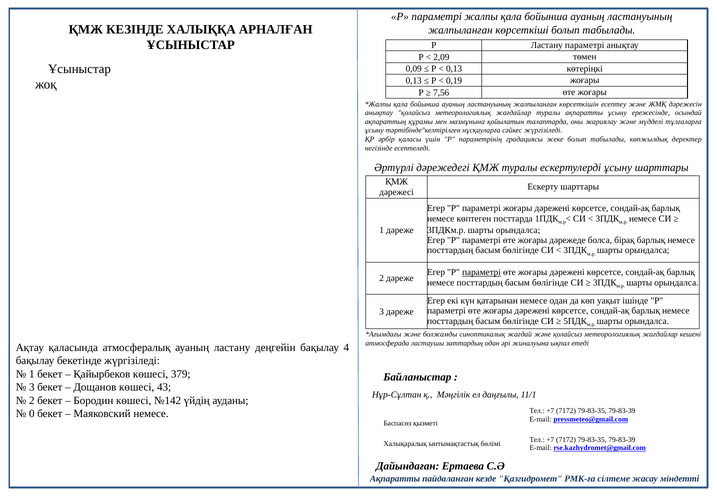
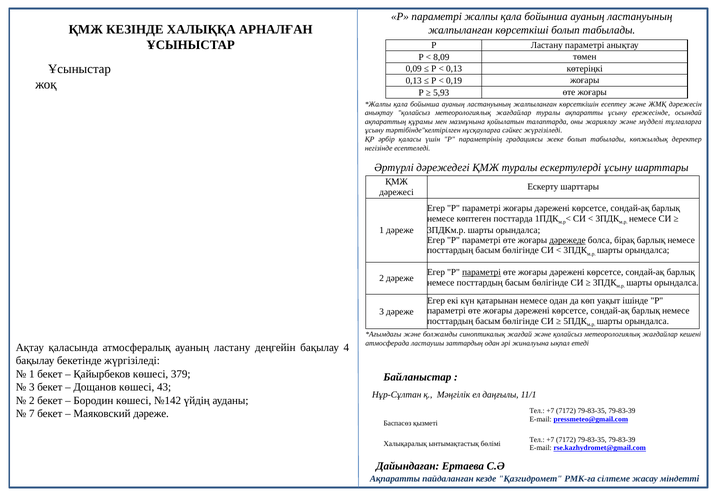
2,09: 2,09 -> 8,09
7,56: 7,56 -> 5,93
дәрежеде underline: none -> present
0: 0 -> 7
Маяковский немесе: немесе -> дәреже
